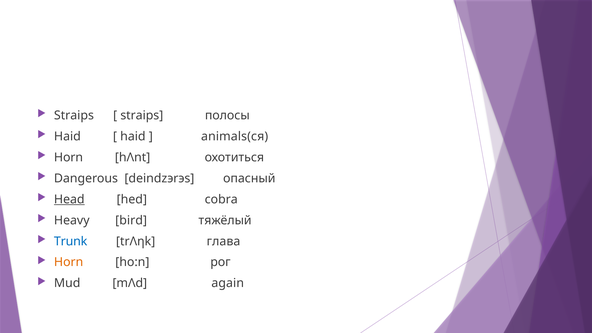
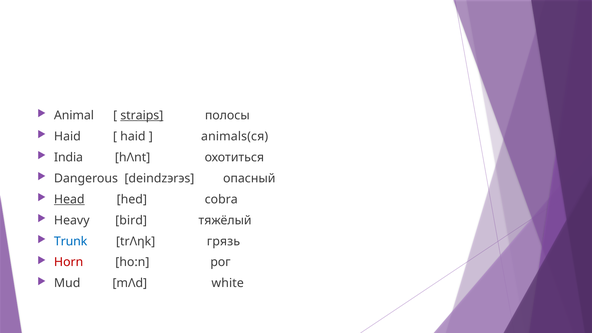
Straips at (74, 115): Straips -> Animal
straips at (142, 115) underline: none -> present
Horn at (68, 157): Horn -> India
глава: глава -> грязь
Horn at (69, 262) colour: orange -> red
again: again -> white
